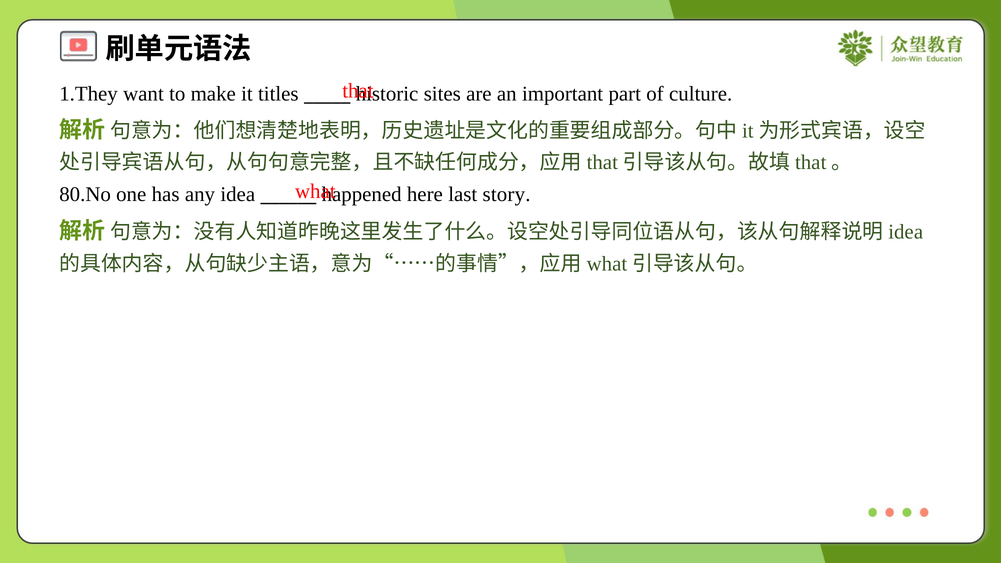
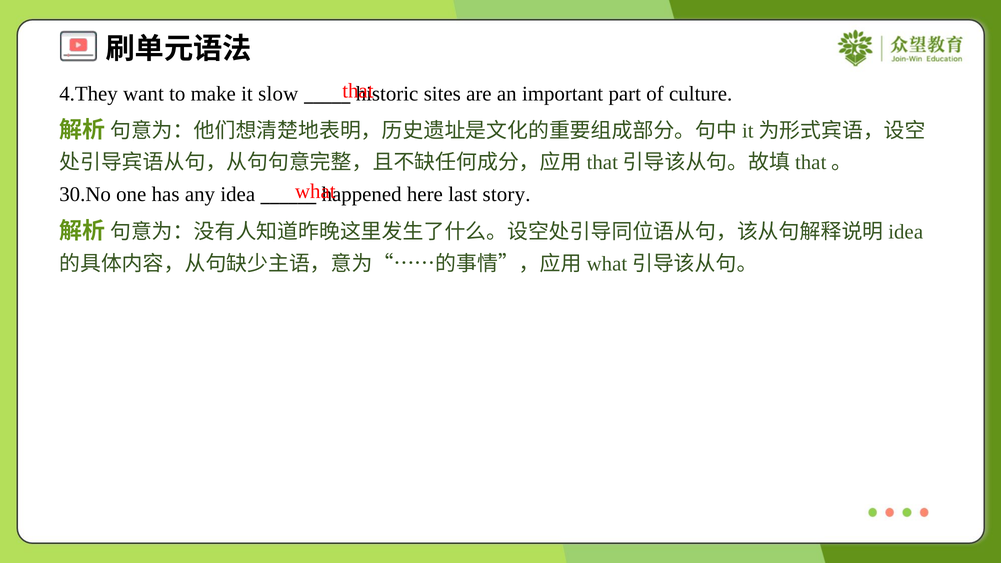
1.They: 1.They -> 4.They
titles: titles -> slow
80.No: 80.No -> 30.No
